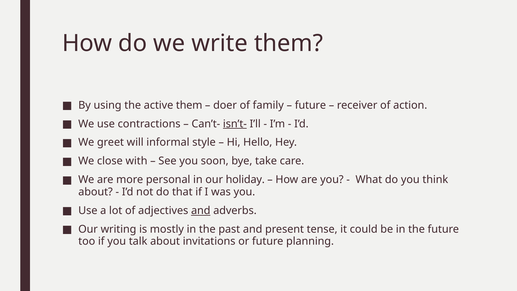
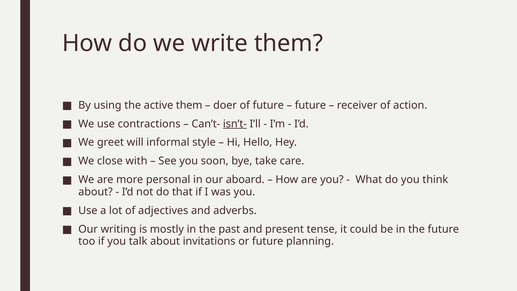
of family: family -> future
holiday: holiday -> aboard
and at (201, 210) underline: present -> none
